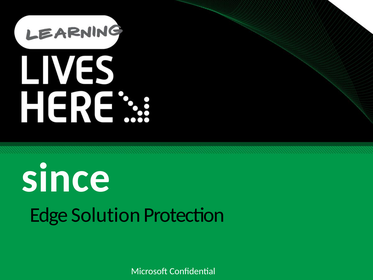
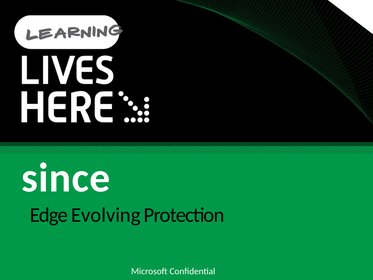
Solution: Solution -> Evolving
